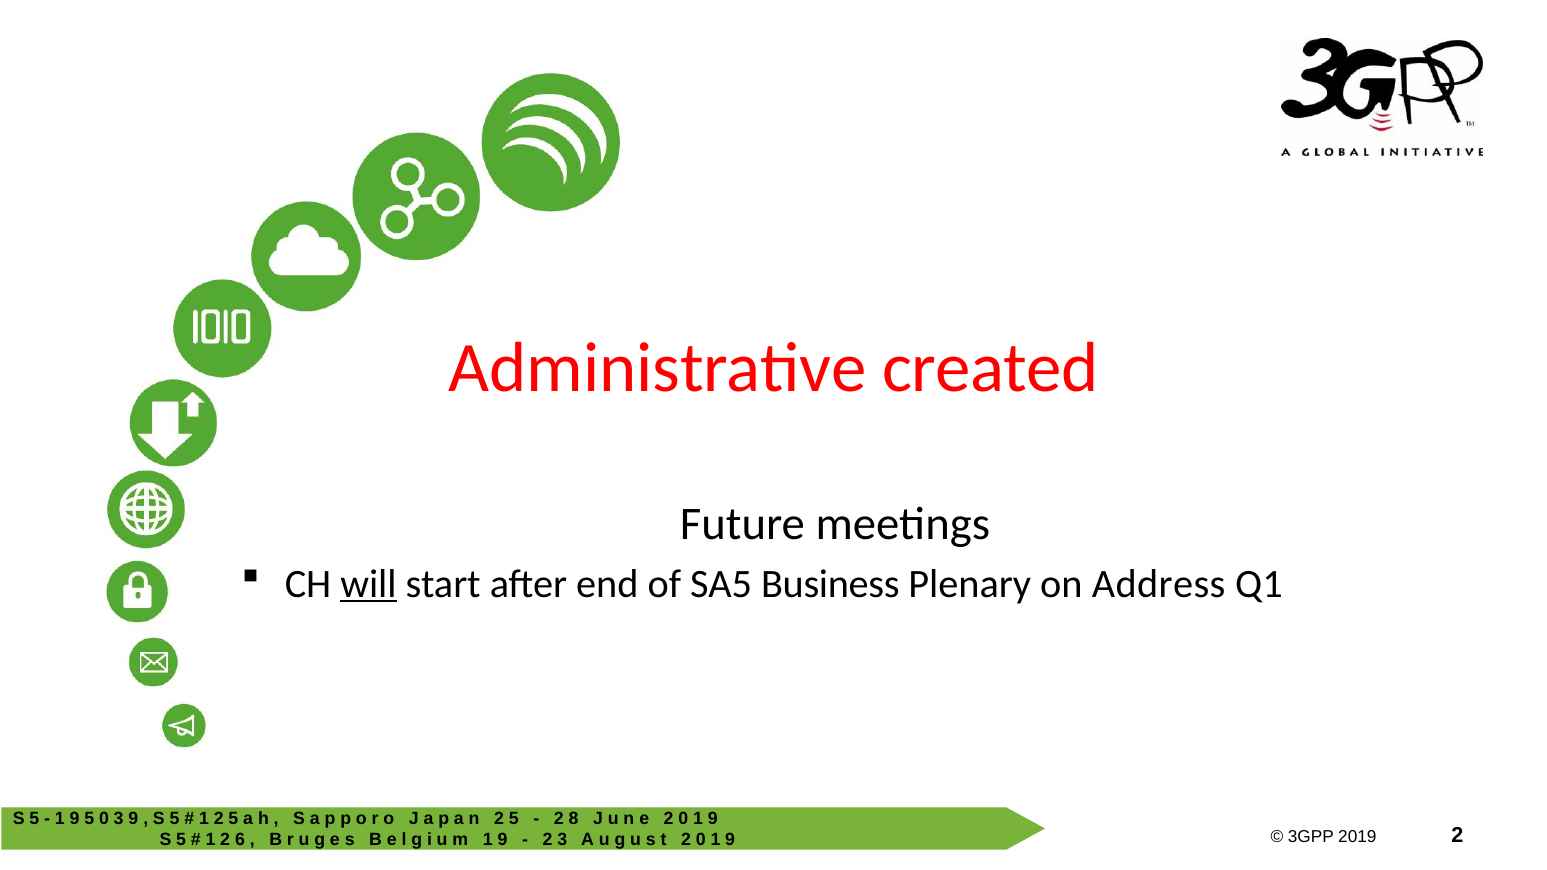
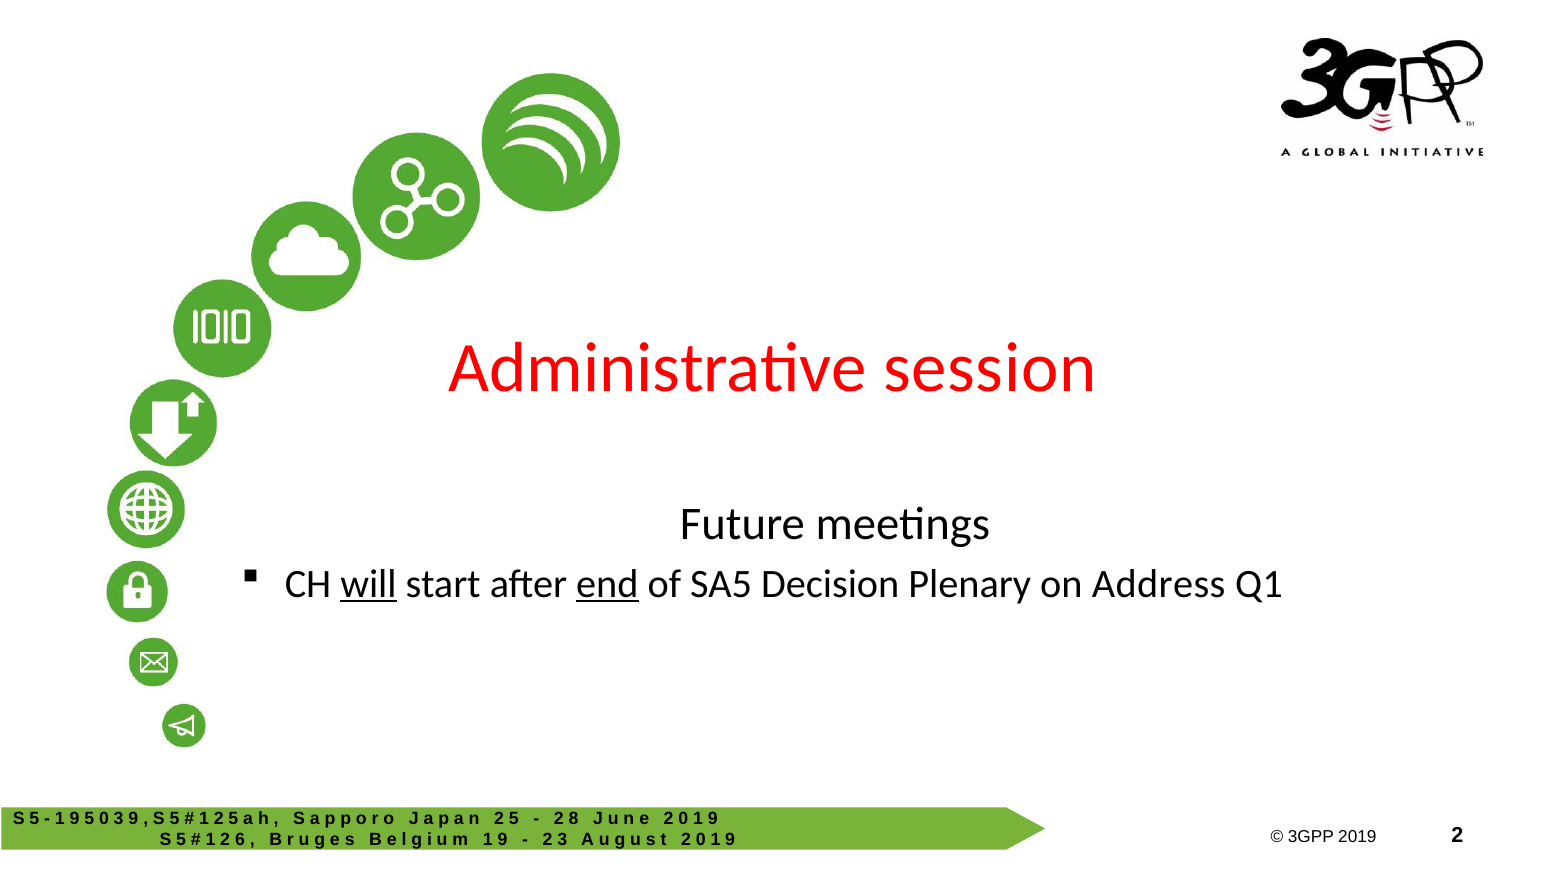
created: created -> session
end underline: none -> present
Business: Business -> Decision
